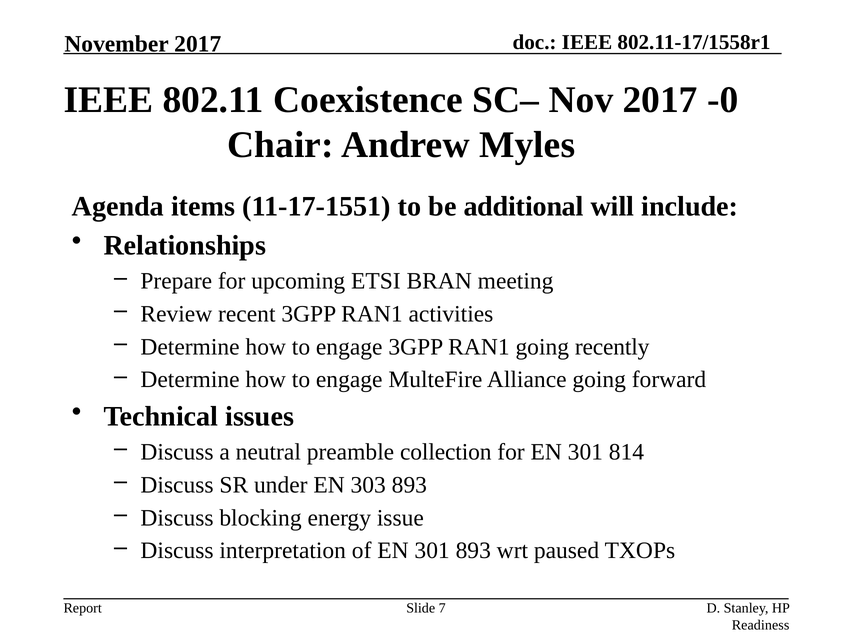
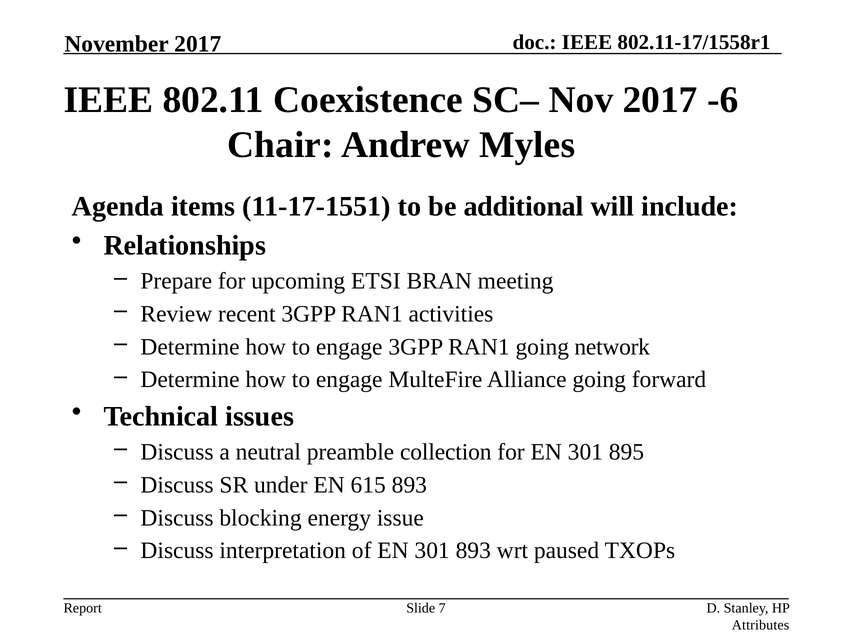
-0: -0 -> -6
recently: recently -> network
814: 814 -> 895
303: 303 -> 615
Readiness: Readiness -> Attributes
